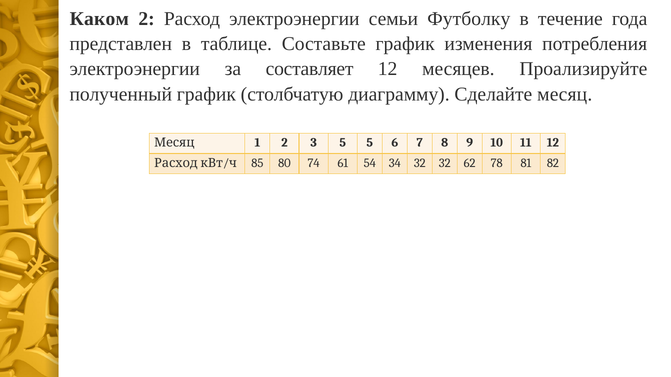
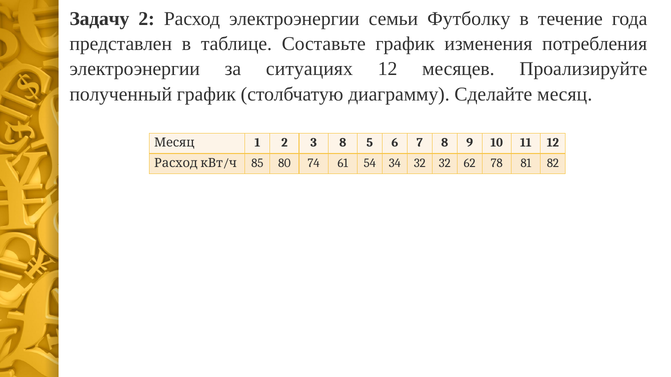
Каком: Каком -> Задачу
составляет: составляет -> ситуациях
3 5: 5 -> 8
